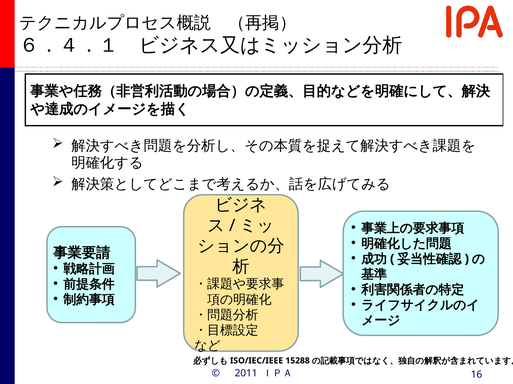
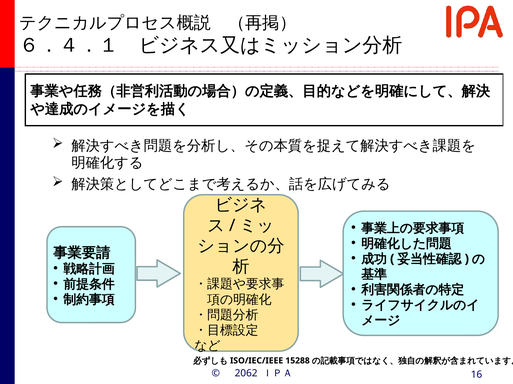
2011: 2011 -> 2062
